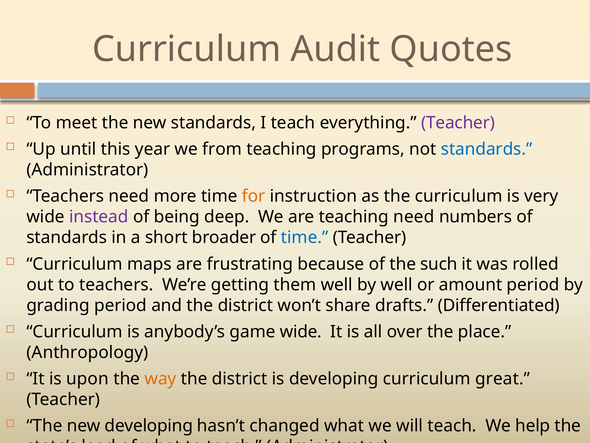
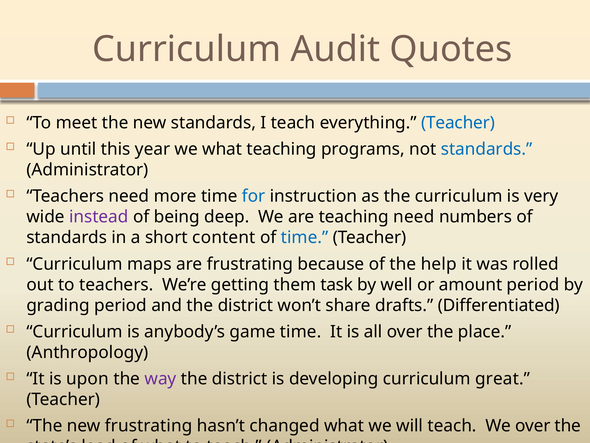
Teacher at (458, 123) colour: purple -> blue
we from: from -> what
for colour: orange -> blue
broader: broader -> content
such: such -> help
them well: well -> task
game wide: wide -> time
way colour: orange -> purple
new developing: developing -> frustrating
We help: help -> over
